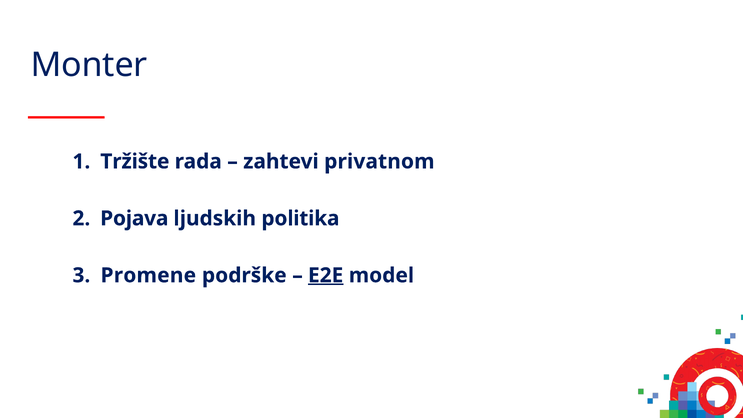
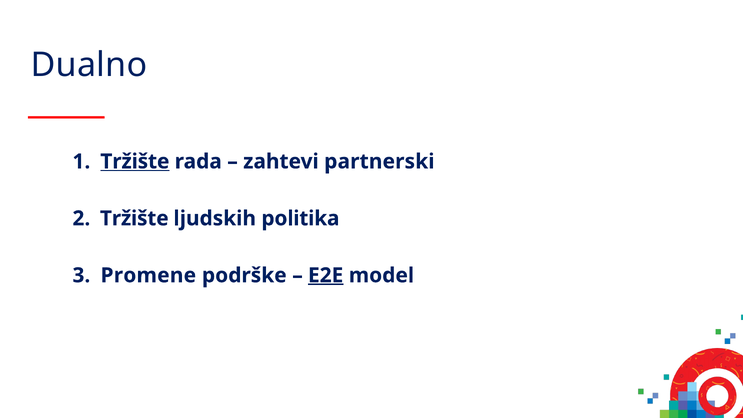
Monter: Monter -> Dualno
Tržište at (135, 161) underline: none -> present
privatnom: privatnom -> partnerski
Pojava at (134, 218): Pojava -> Tržište
